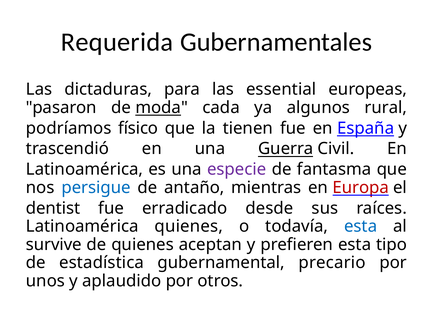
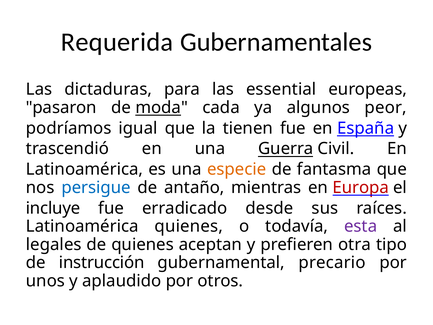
rural: rural -> peor
físico: físico -> igual
especie colour: purple -> orange
dentist: dentist -> incluye
esta at (361, 226) colour: blue -> purple
survive: survive -> legales
prefieren esta: esta -> otra
estadística: estadística -> instrucción
